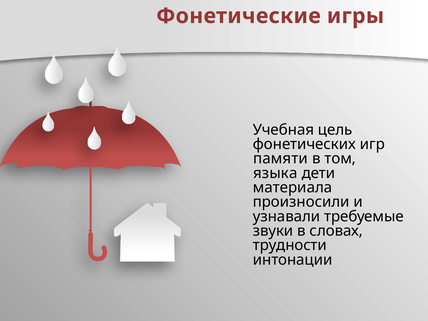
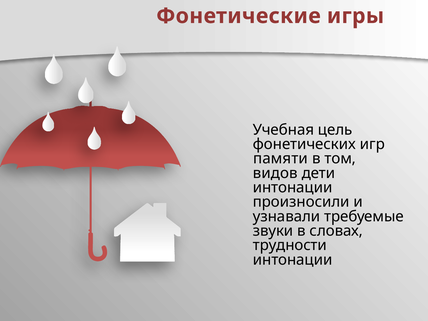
языка: языка -> видов
материала at (293, 188): материала -> интонации
